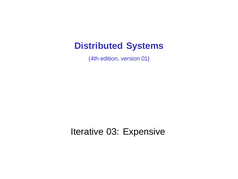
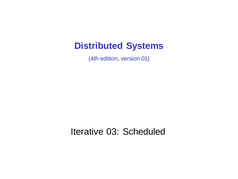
Expensive: Expensive -> Scheduled
